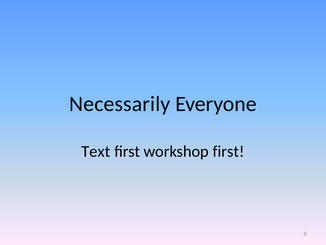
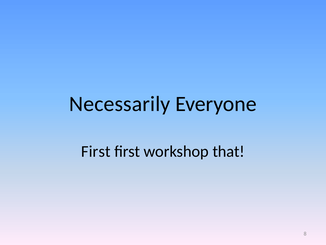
Text at (96, 151): Text -> First
workshop first: first -> that
